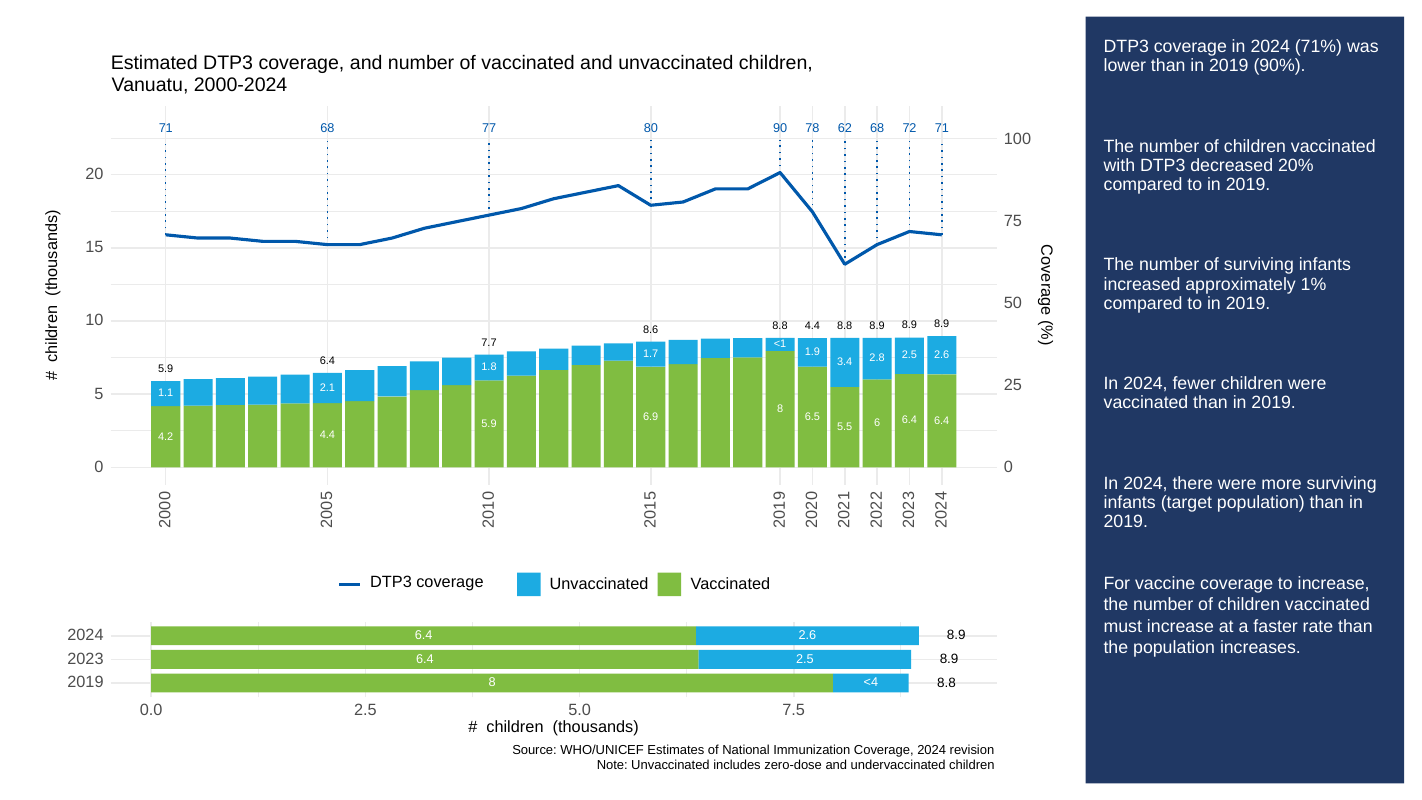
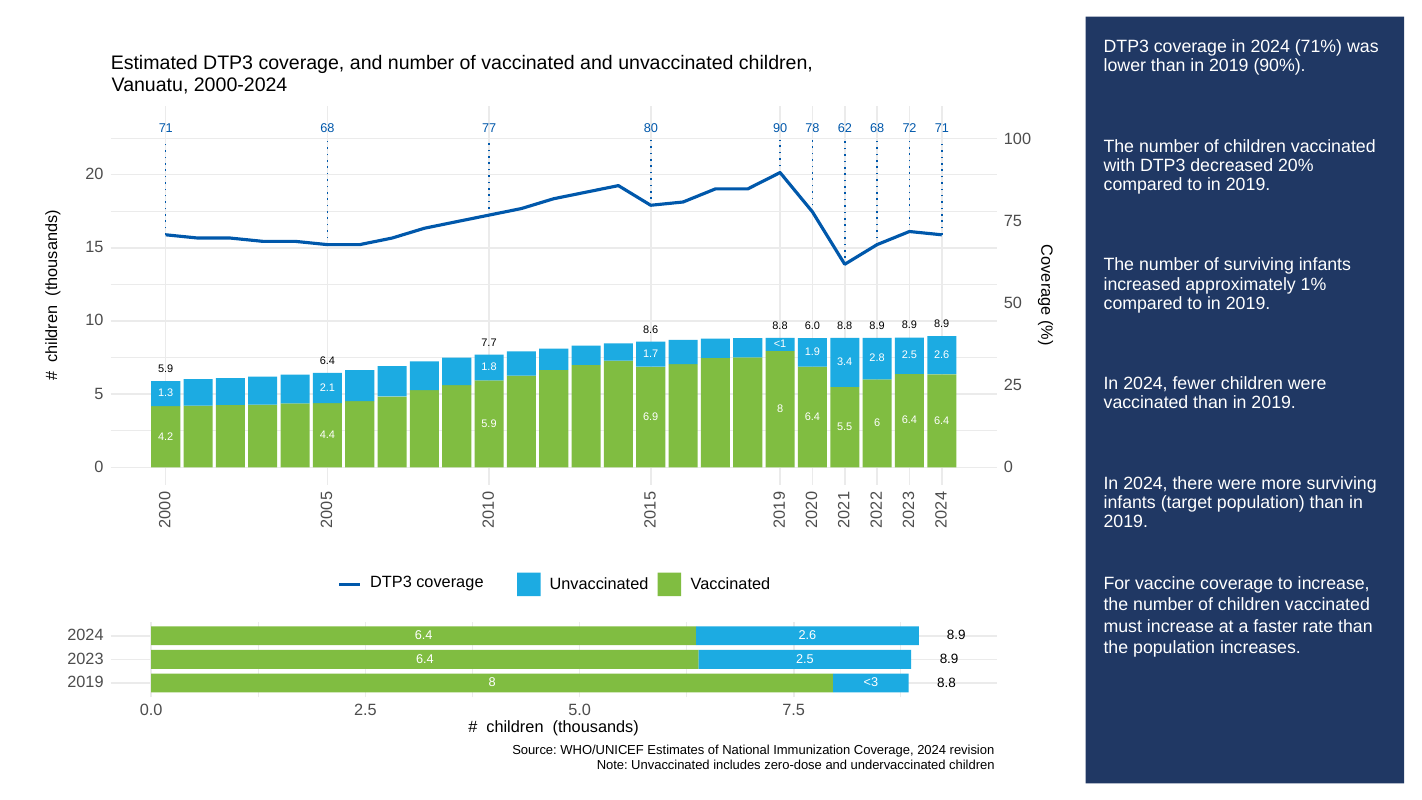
8.8 4.4: 4.4 -> 6.0
1.1: 1.1 -> 1.3
6.5 at (812, 417): 6.5 -> 6.4
<4: <4 -> <3
